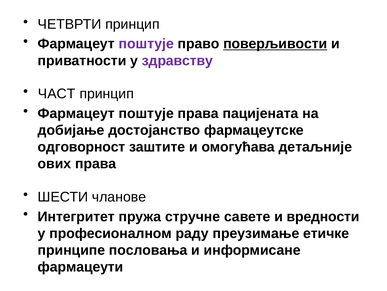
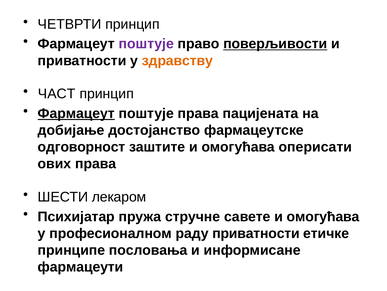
здравству colour: purple -> orange
Фармацеут at (76, 113) underline: none -> present
детаљније: детаљније -> оперисати
чланове: чланове -> лекаром
Интегритет: Интегритет -> Психијатар
савете и вредности: вредности -> омогућава
раду преузимање: преузимање -> приватности
